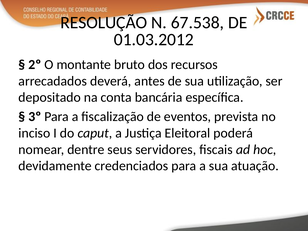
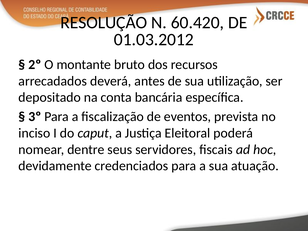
67.538: 67.538 -> 60.420
